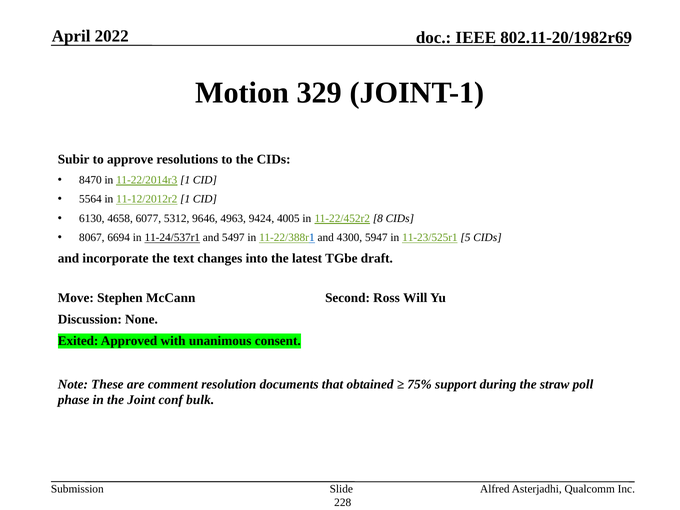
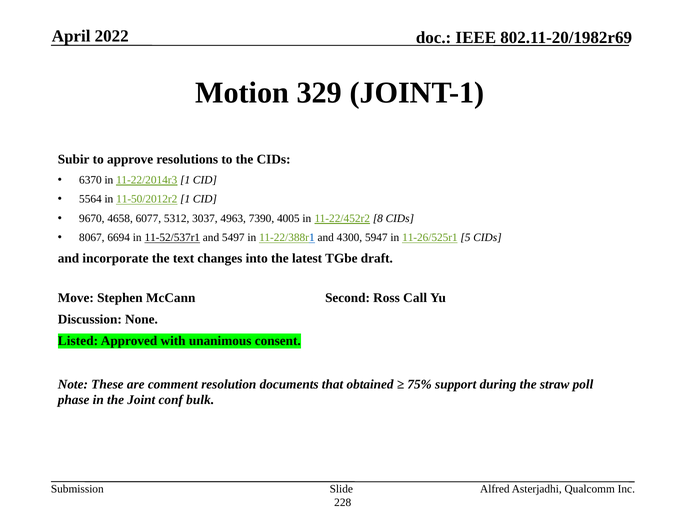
8470: 8470 -> 6370
11-12/2012r2: 11-12/2012r2 -> 11-50/2012r2
6130: 6130 -> 9670
9646: 9646 -> 3037
9424: 9424 -> 7390
11-24/537r1: 11-24/537r1 -> 11-52/537r1
11-23/525r1: 11-23/525r1 -> 11-26/525r1
Will: Will -> Call
Exited: Exited -> Listed
